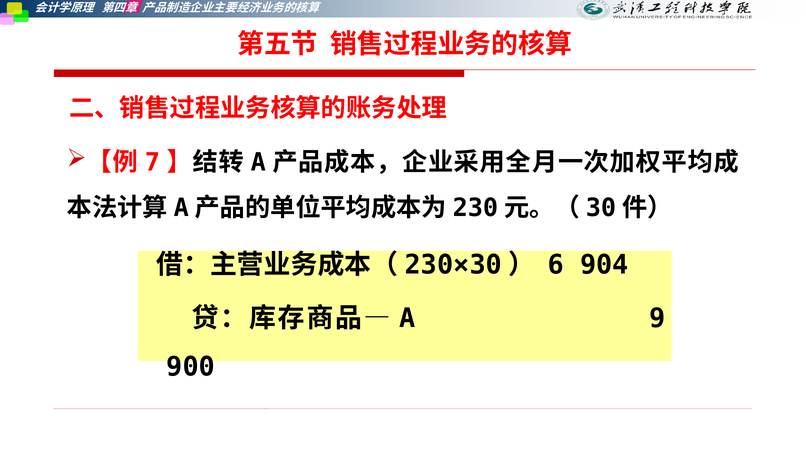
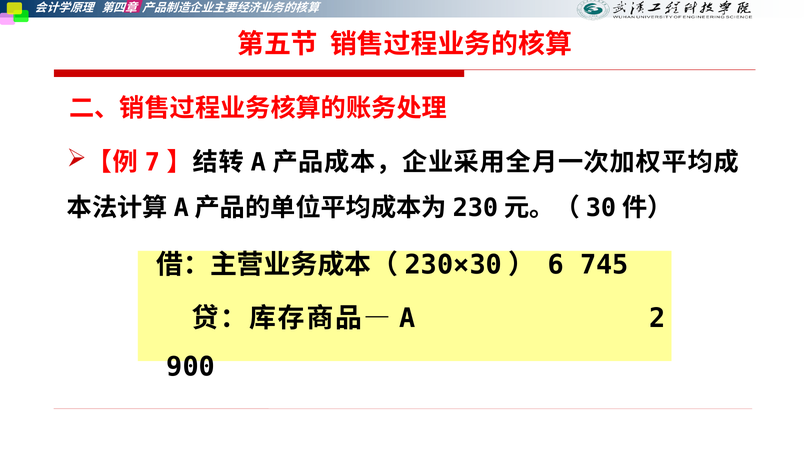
904: 904 -> 745
9: 9 -> 2
